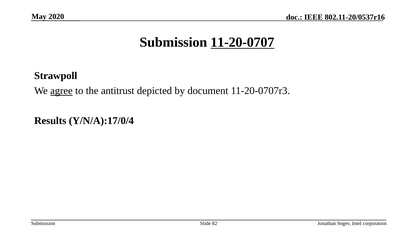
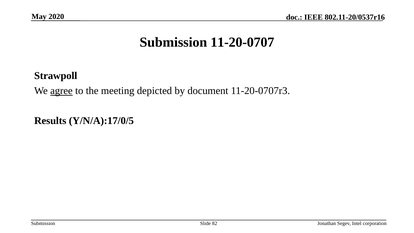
11-20-0707 underline: present -> none
antitrust: antitrust -> meeting
Y/N/A):17/0/4: Y/N/A):17/0/4 -> Y/N/A):17/0/5
